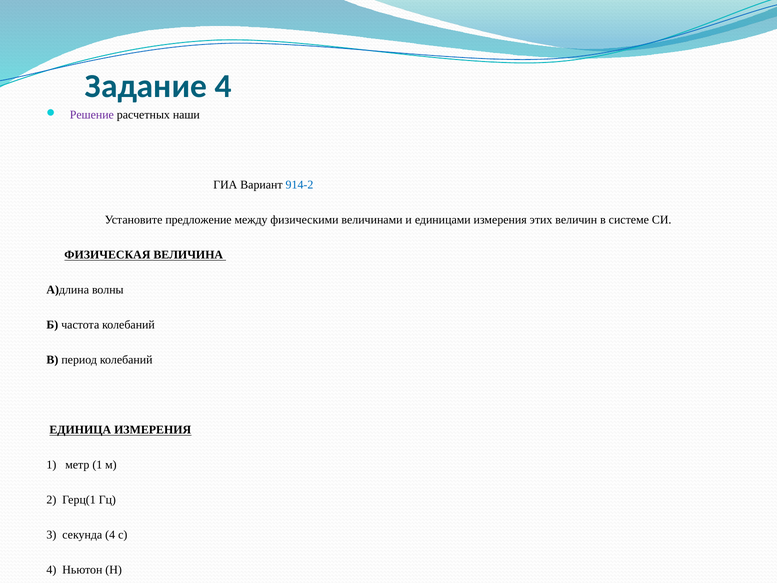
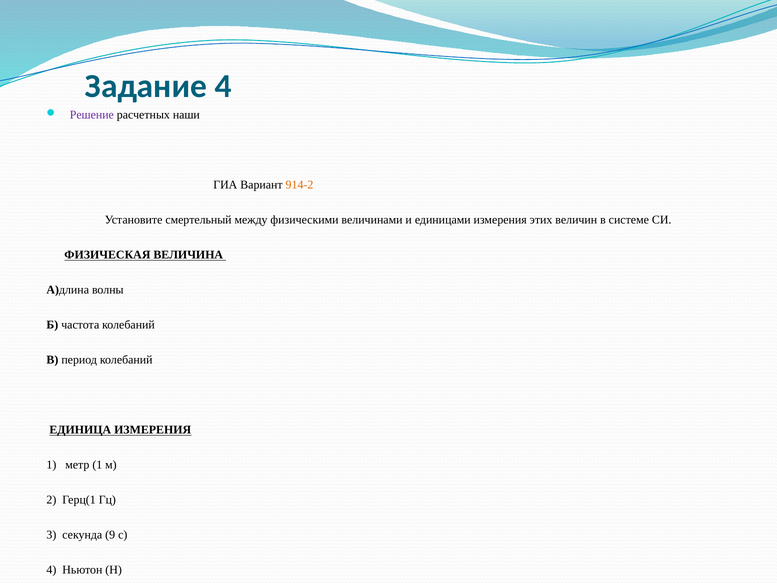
914-2 colour: blue -> orange
предложение: предложение -> смертельный
секунда 4: 4 -> 9
